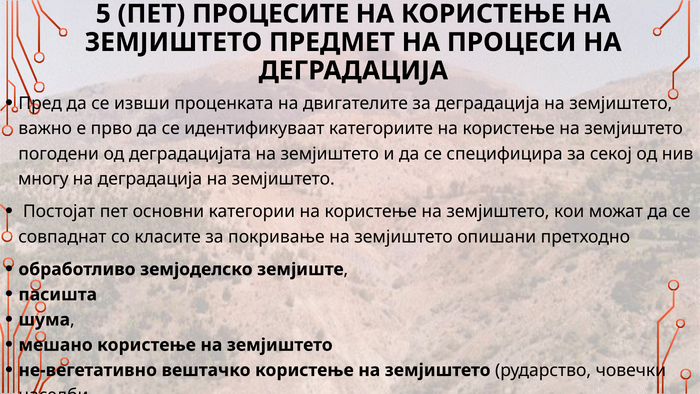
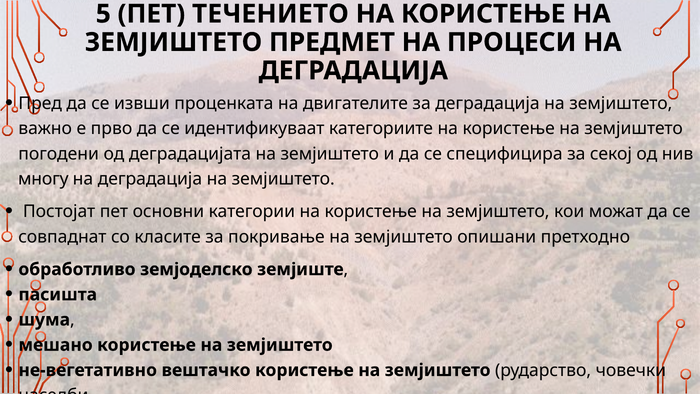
ПРОЦЕСИТЕ: ПРОЦЕСИТЕ -> ТЕЧЕНИЕТО
